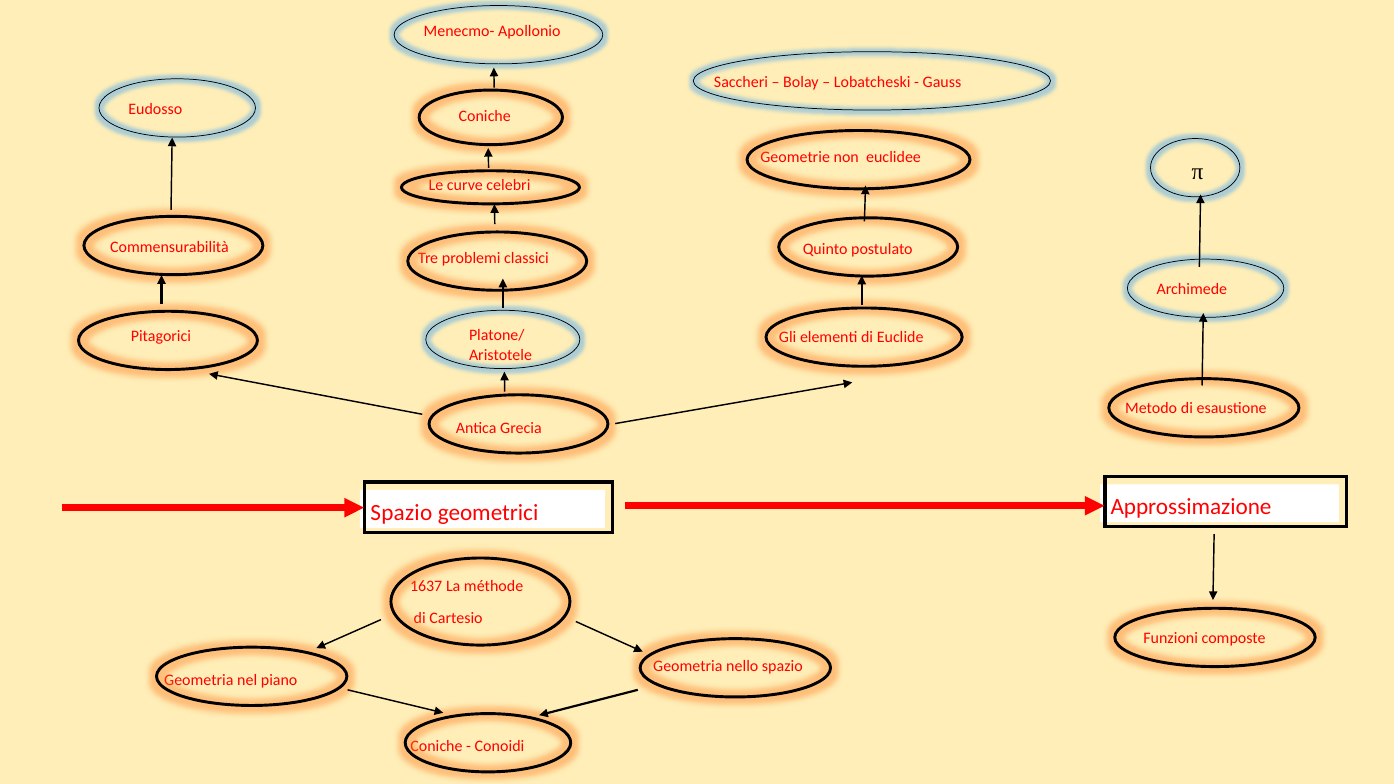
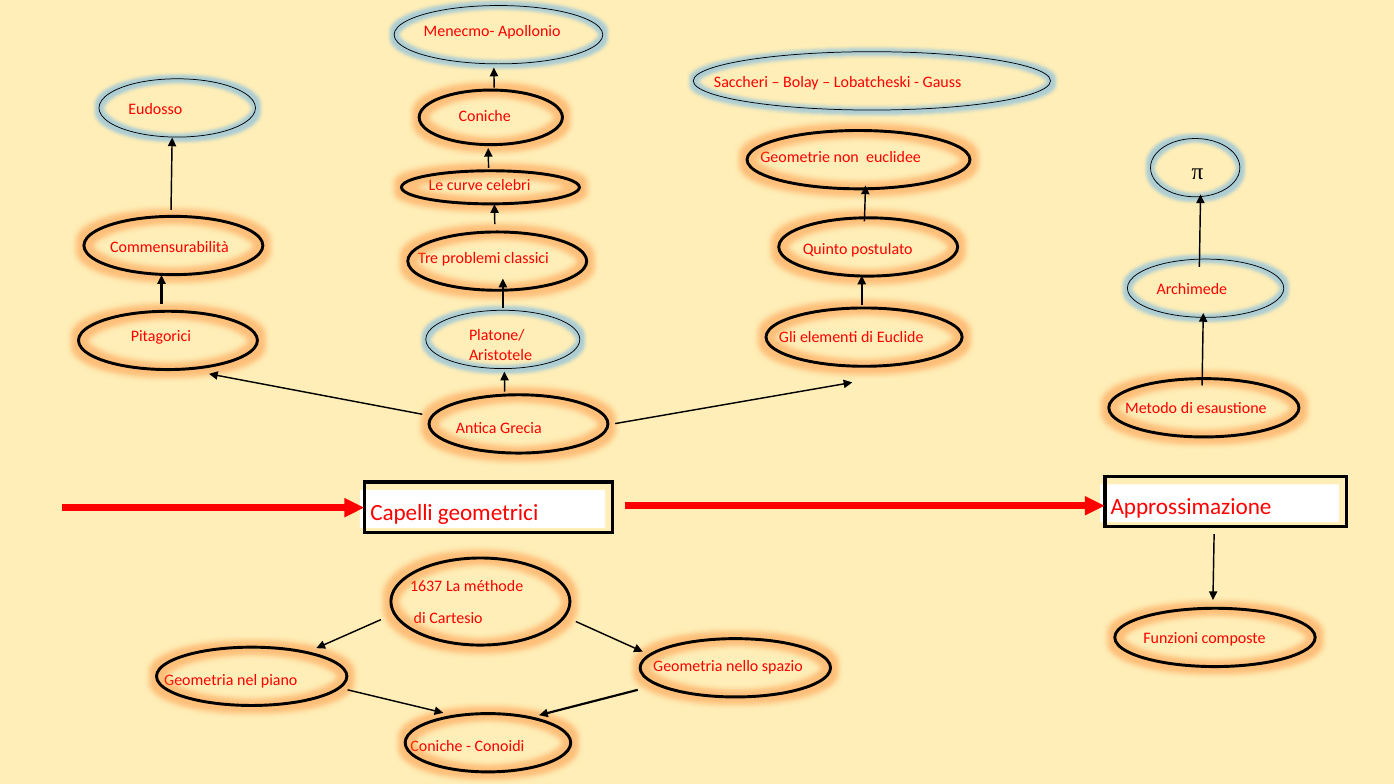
Spazio at (401, 513): Spazio -> Capelli
